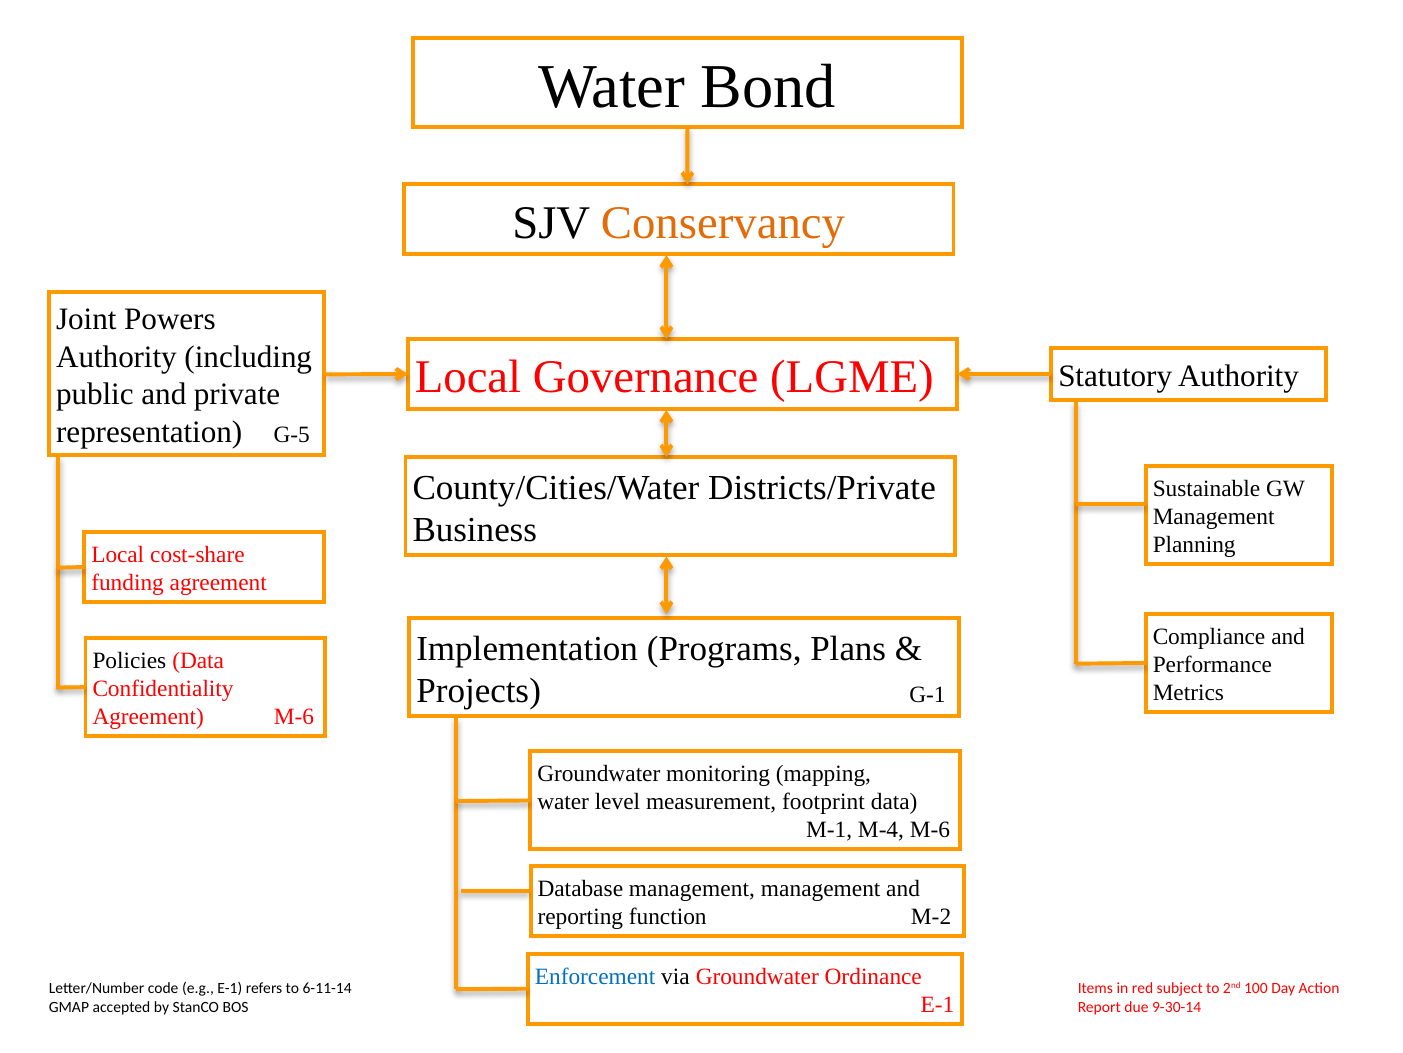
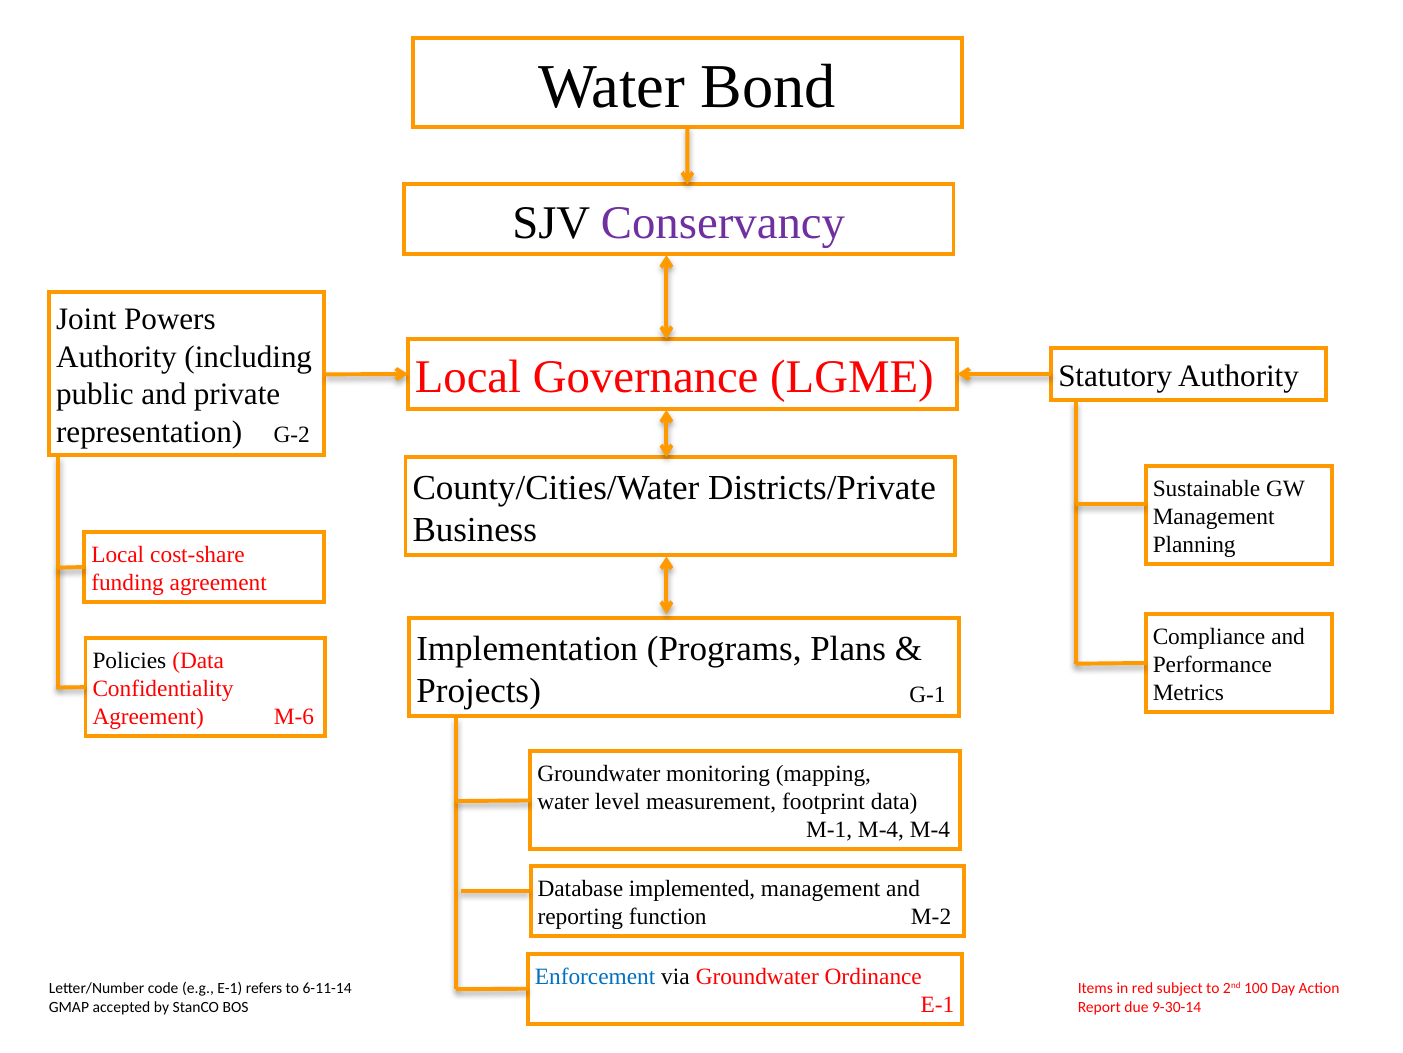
Conservancy colour: orange -> purple
G-5: G-5 -> G-2
M-4 M-6: M-6 -> M-4
Database management: management -> implemented
